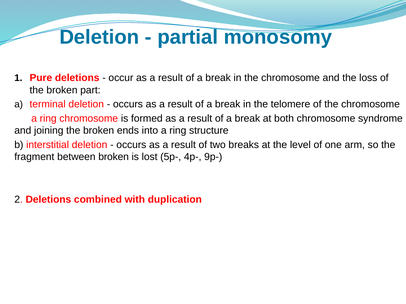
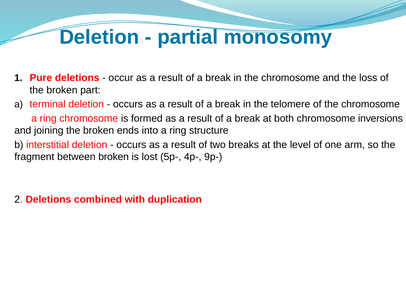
syndrome: syndrome -> inversions
